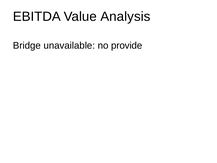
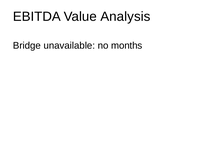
provide: provide -> months
